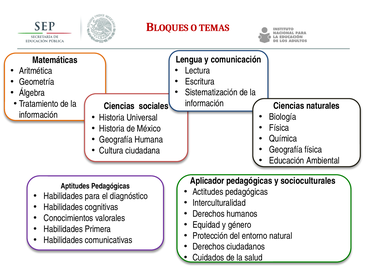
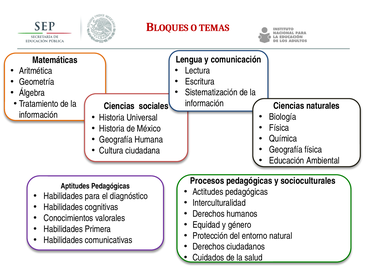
Aplicador: Aplicador -> Procesos
